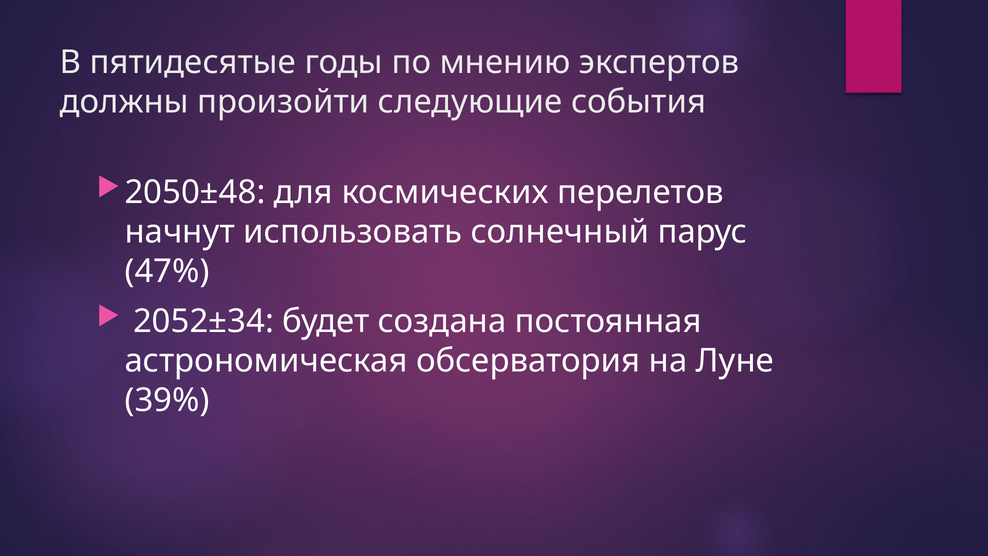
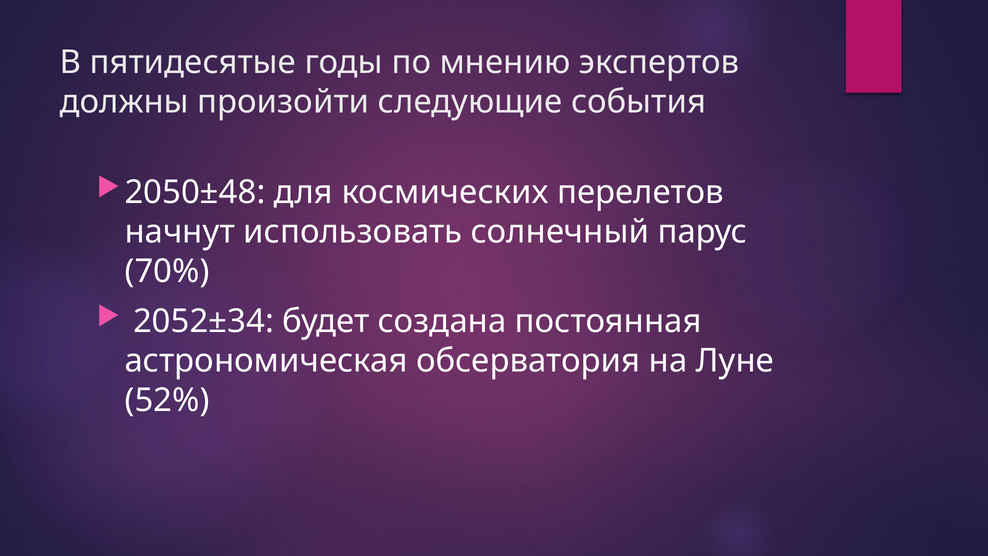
47%: 47% -> 70%
39%: 39% -> 52%
